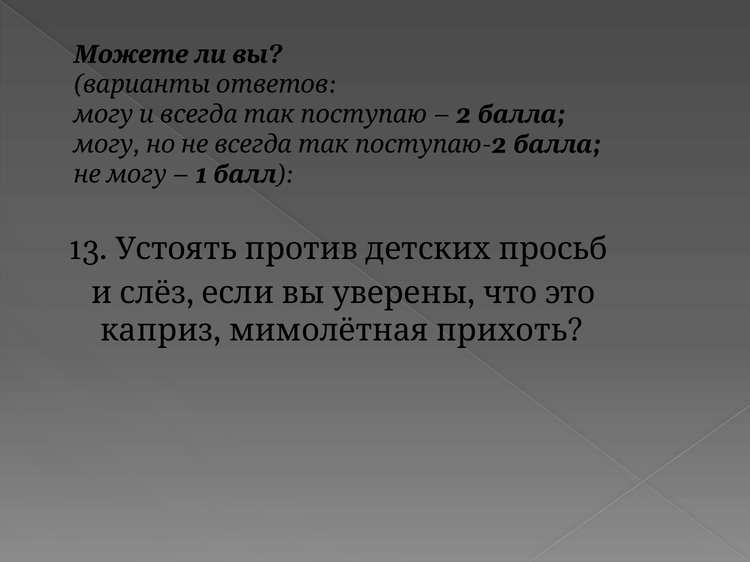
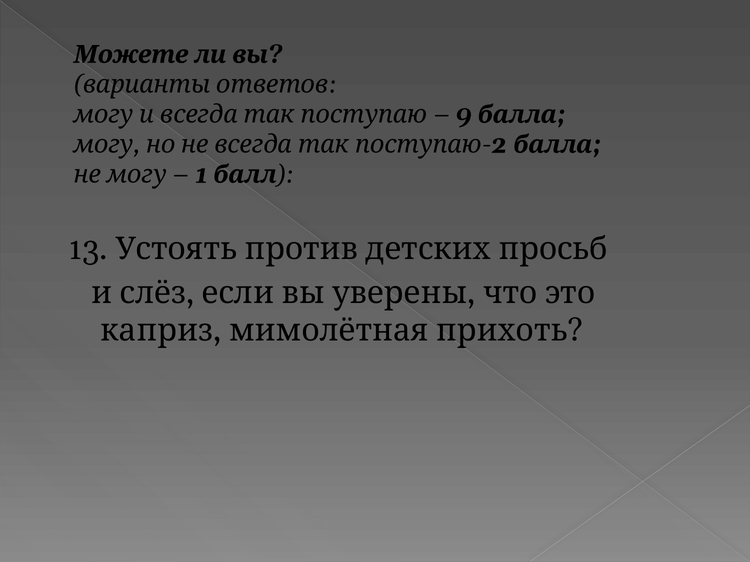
2 at (464, 115): 2 -> 9
